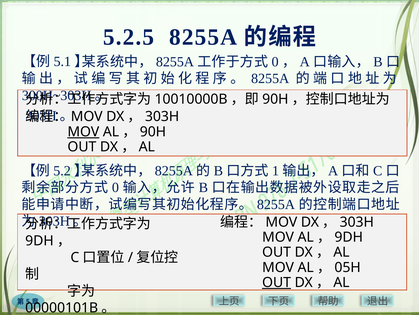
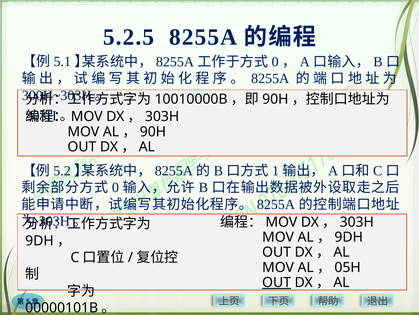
MOV at (83, 131) underline: present -> none
